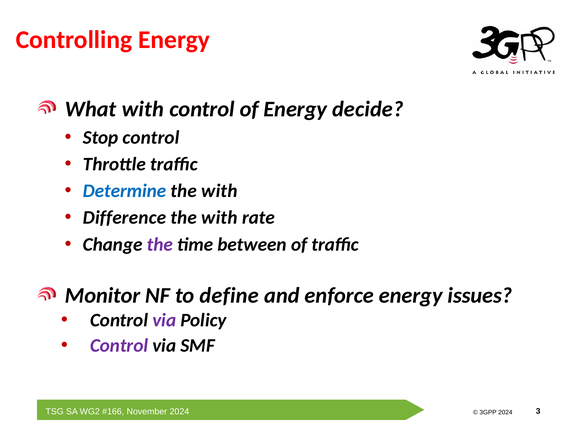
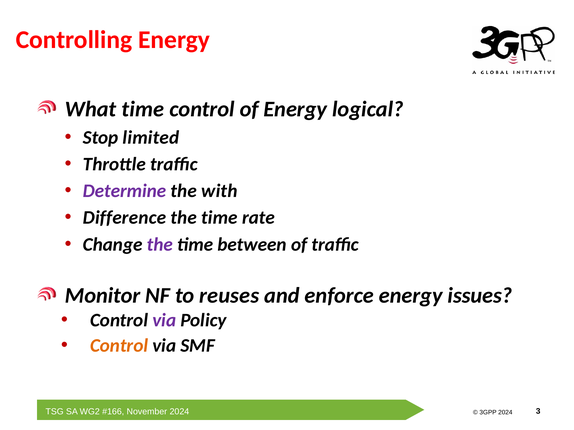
What with: with -> time
decide: decide -> logical
Stop control: control -> limited
Determine colour: blue -> purple
with at (219, 218): with -> time
define: define -> reuses
Control at (119, 346) colour: purple -> orange
